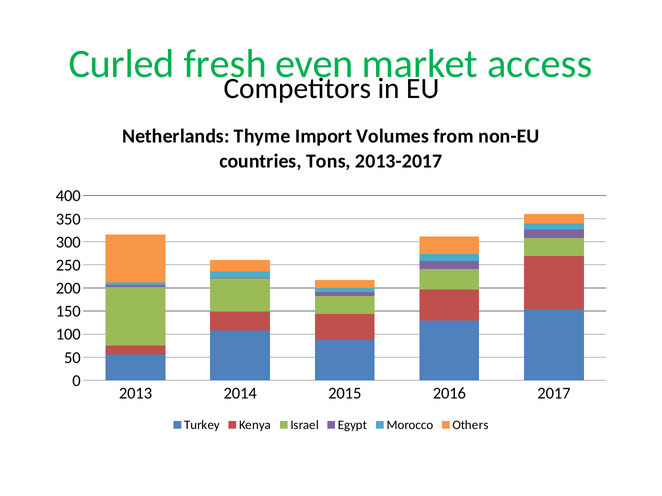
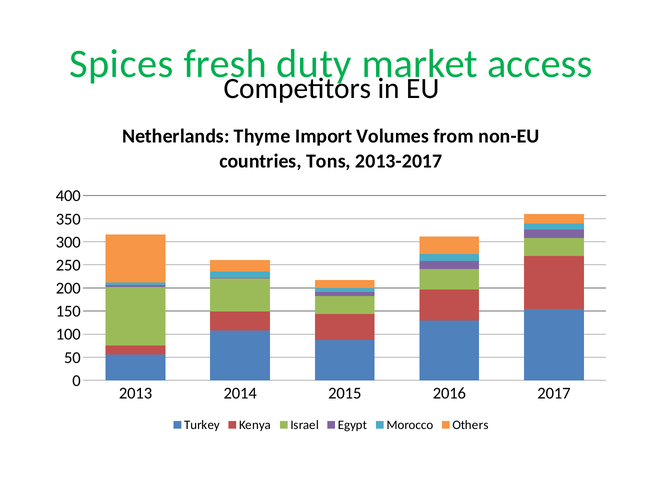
Curled: Curled -> Spices
even: even -> duty
